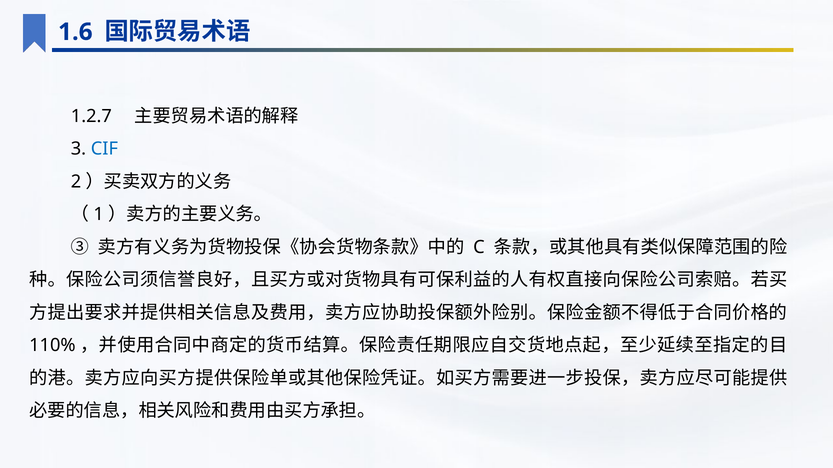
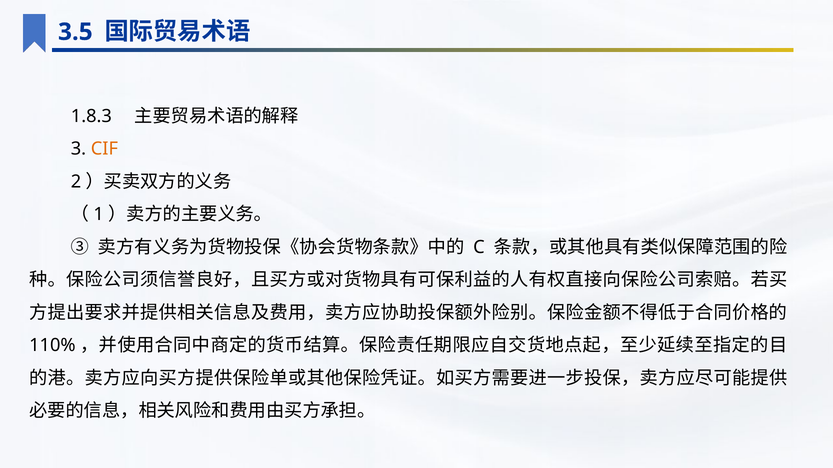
1.6: 1.6 -> 3.5
1.2.7: 1.2.7 -> 1.8.3
CIF colour: blue -> orange
